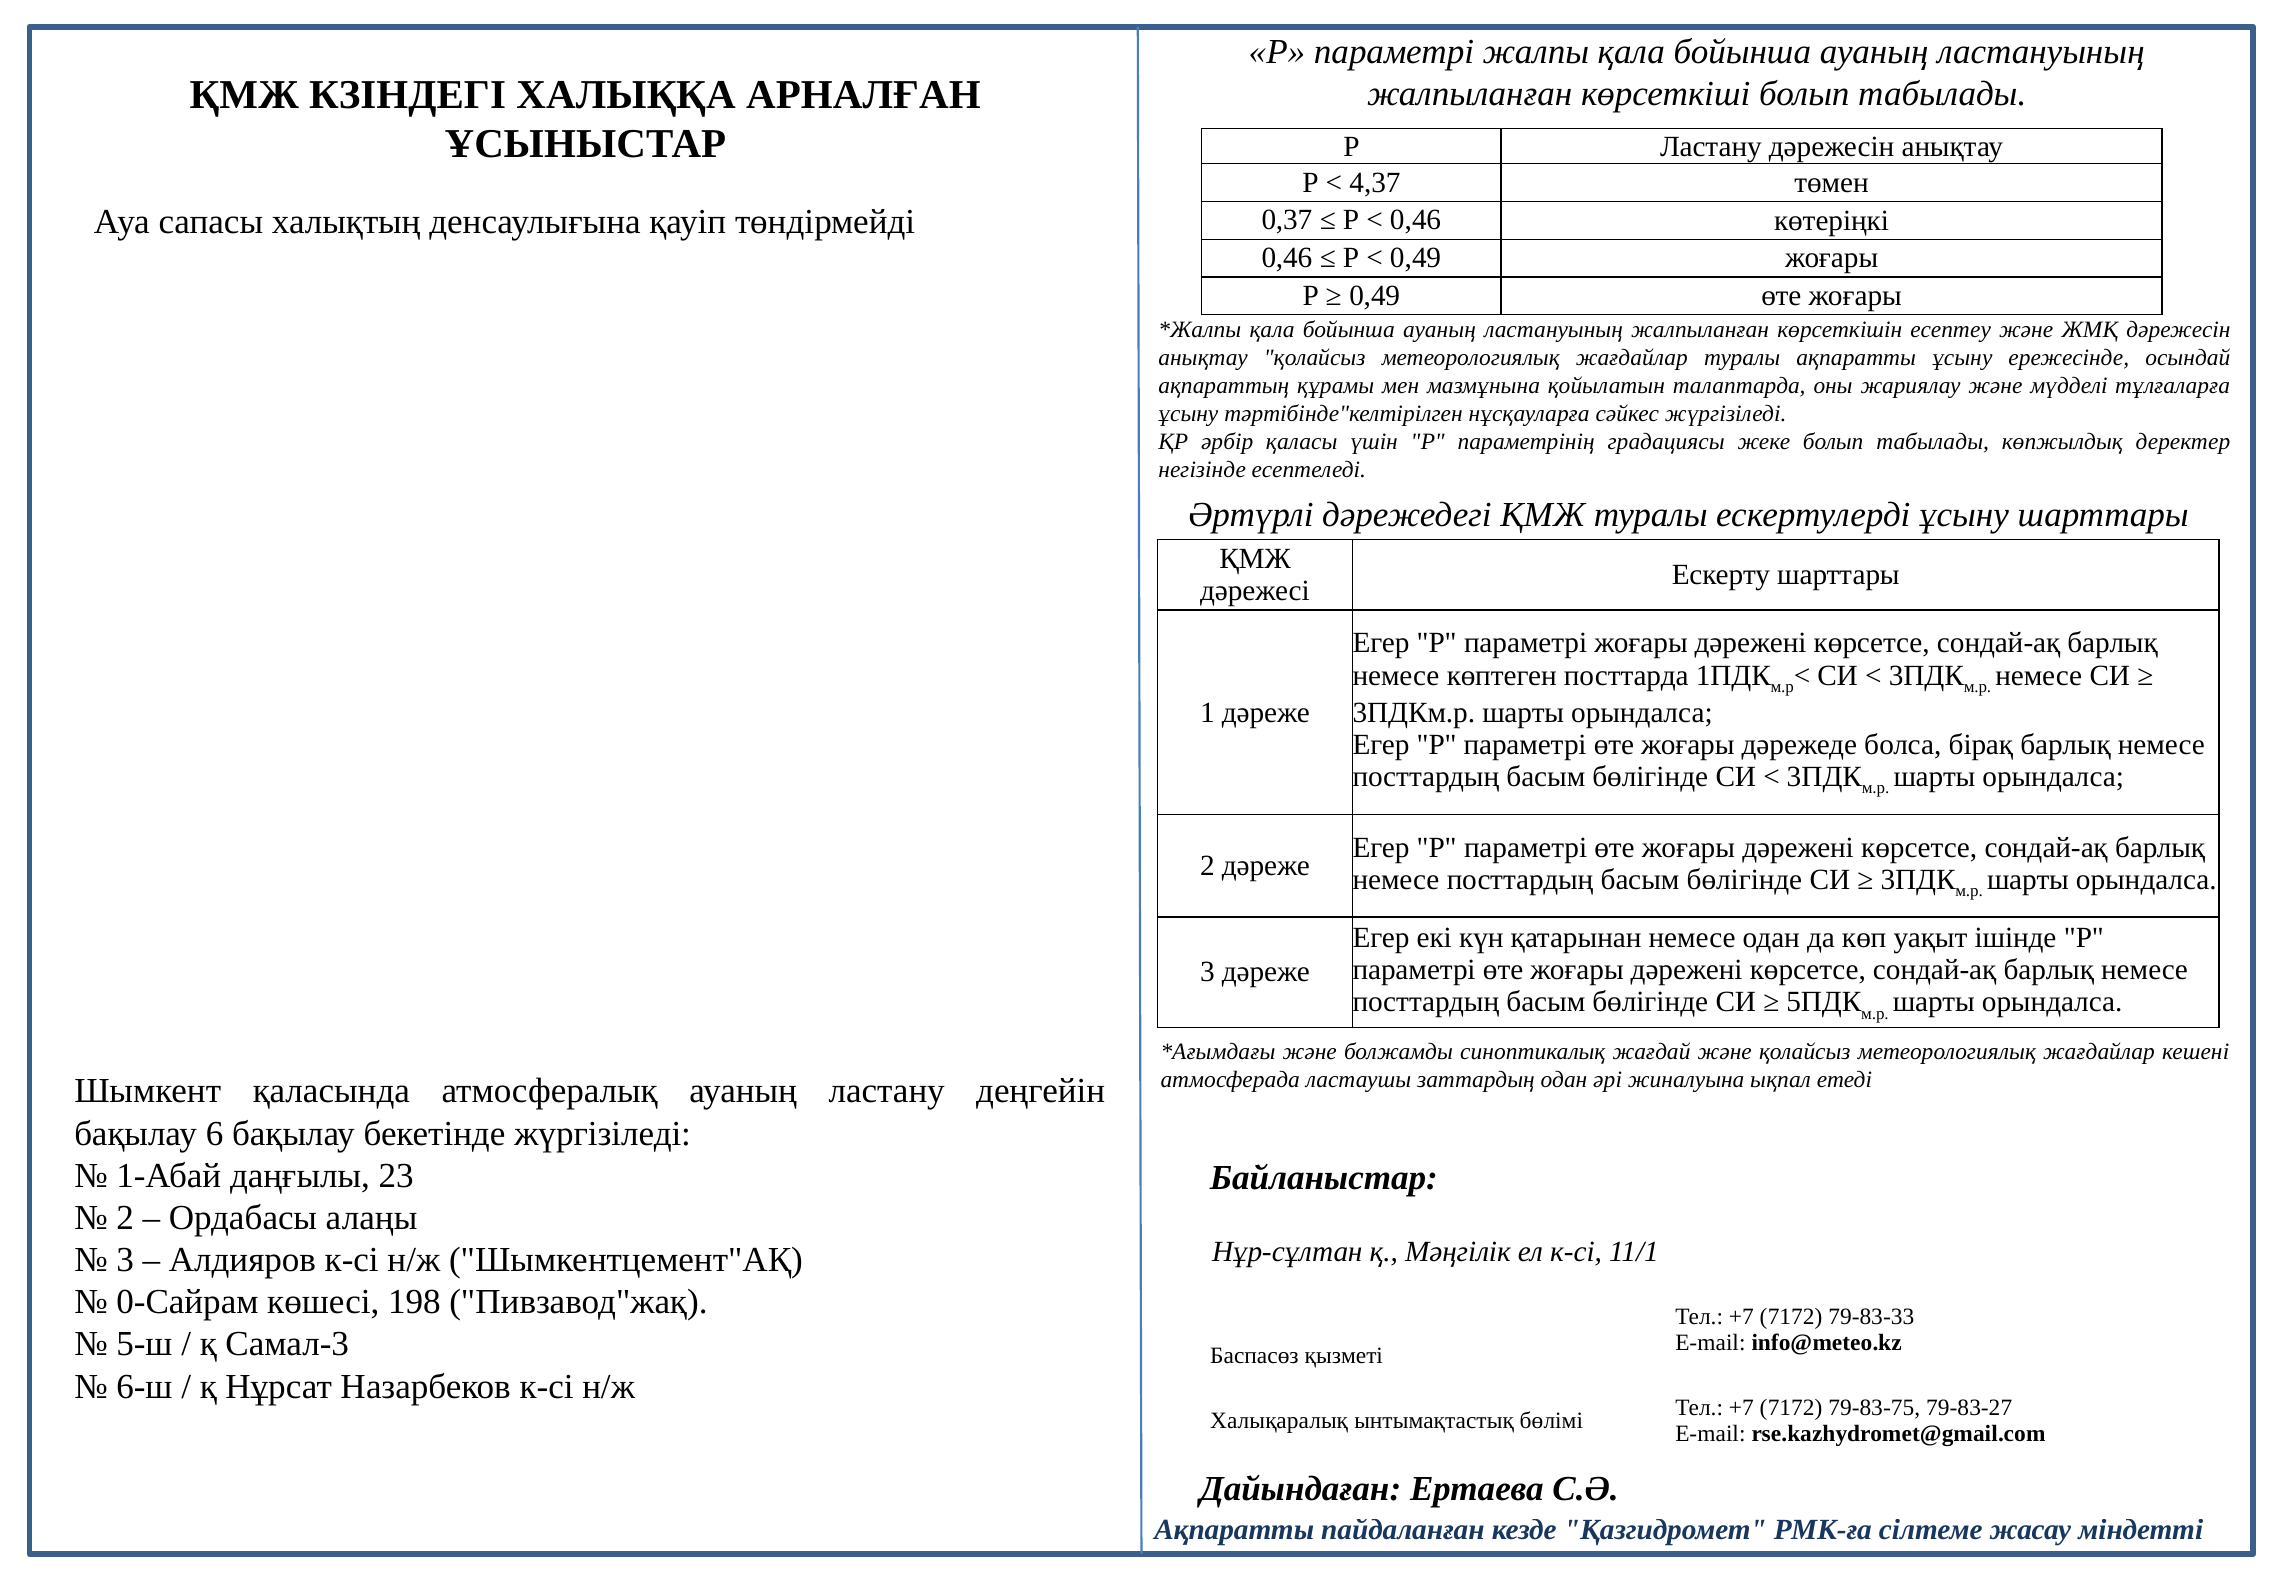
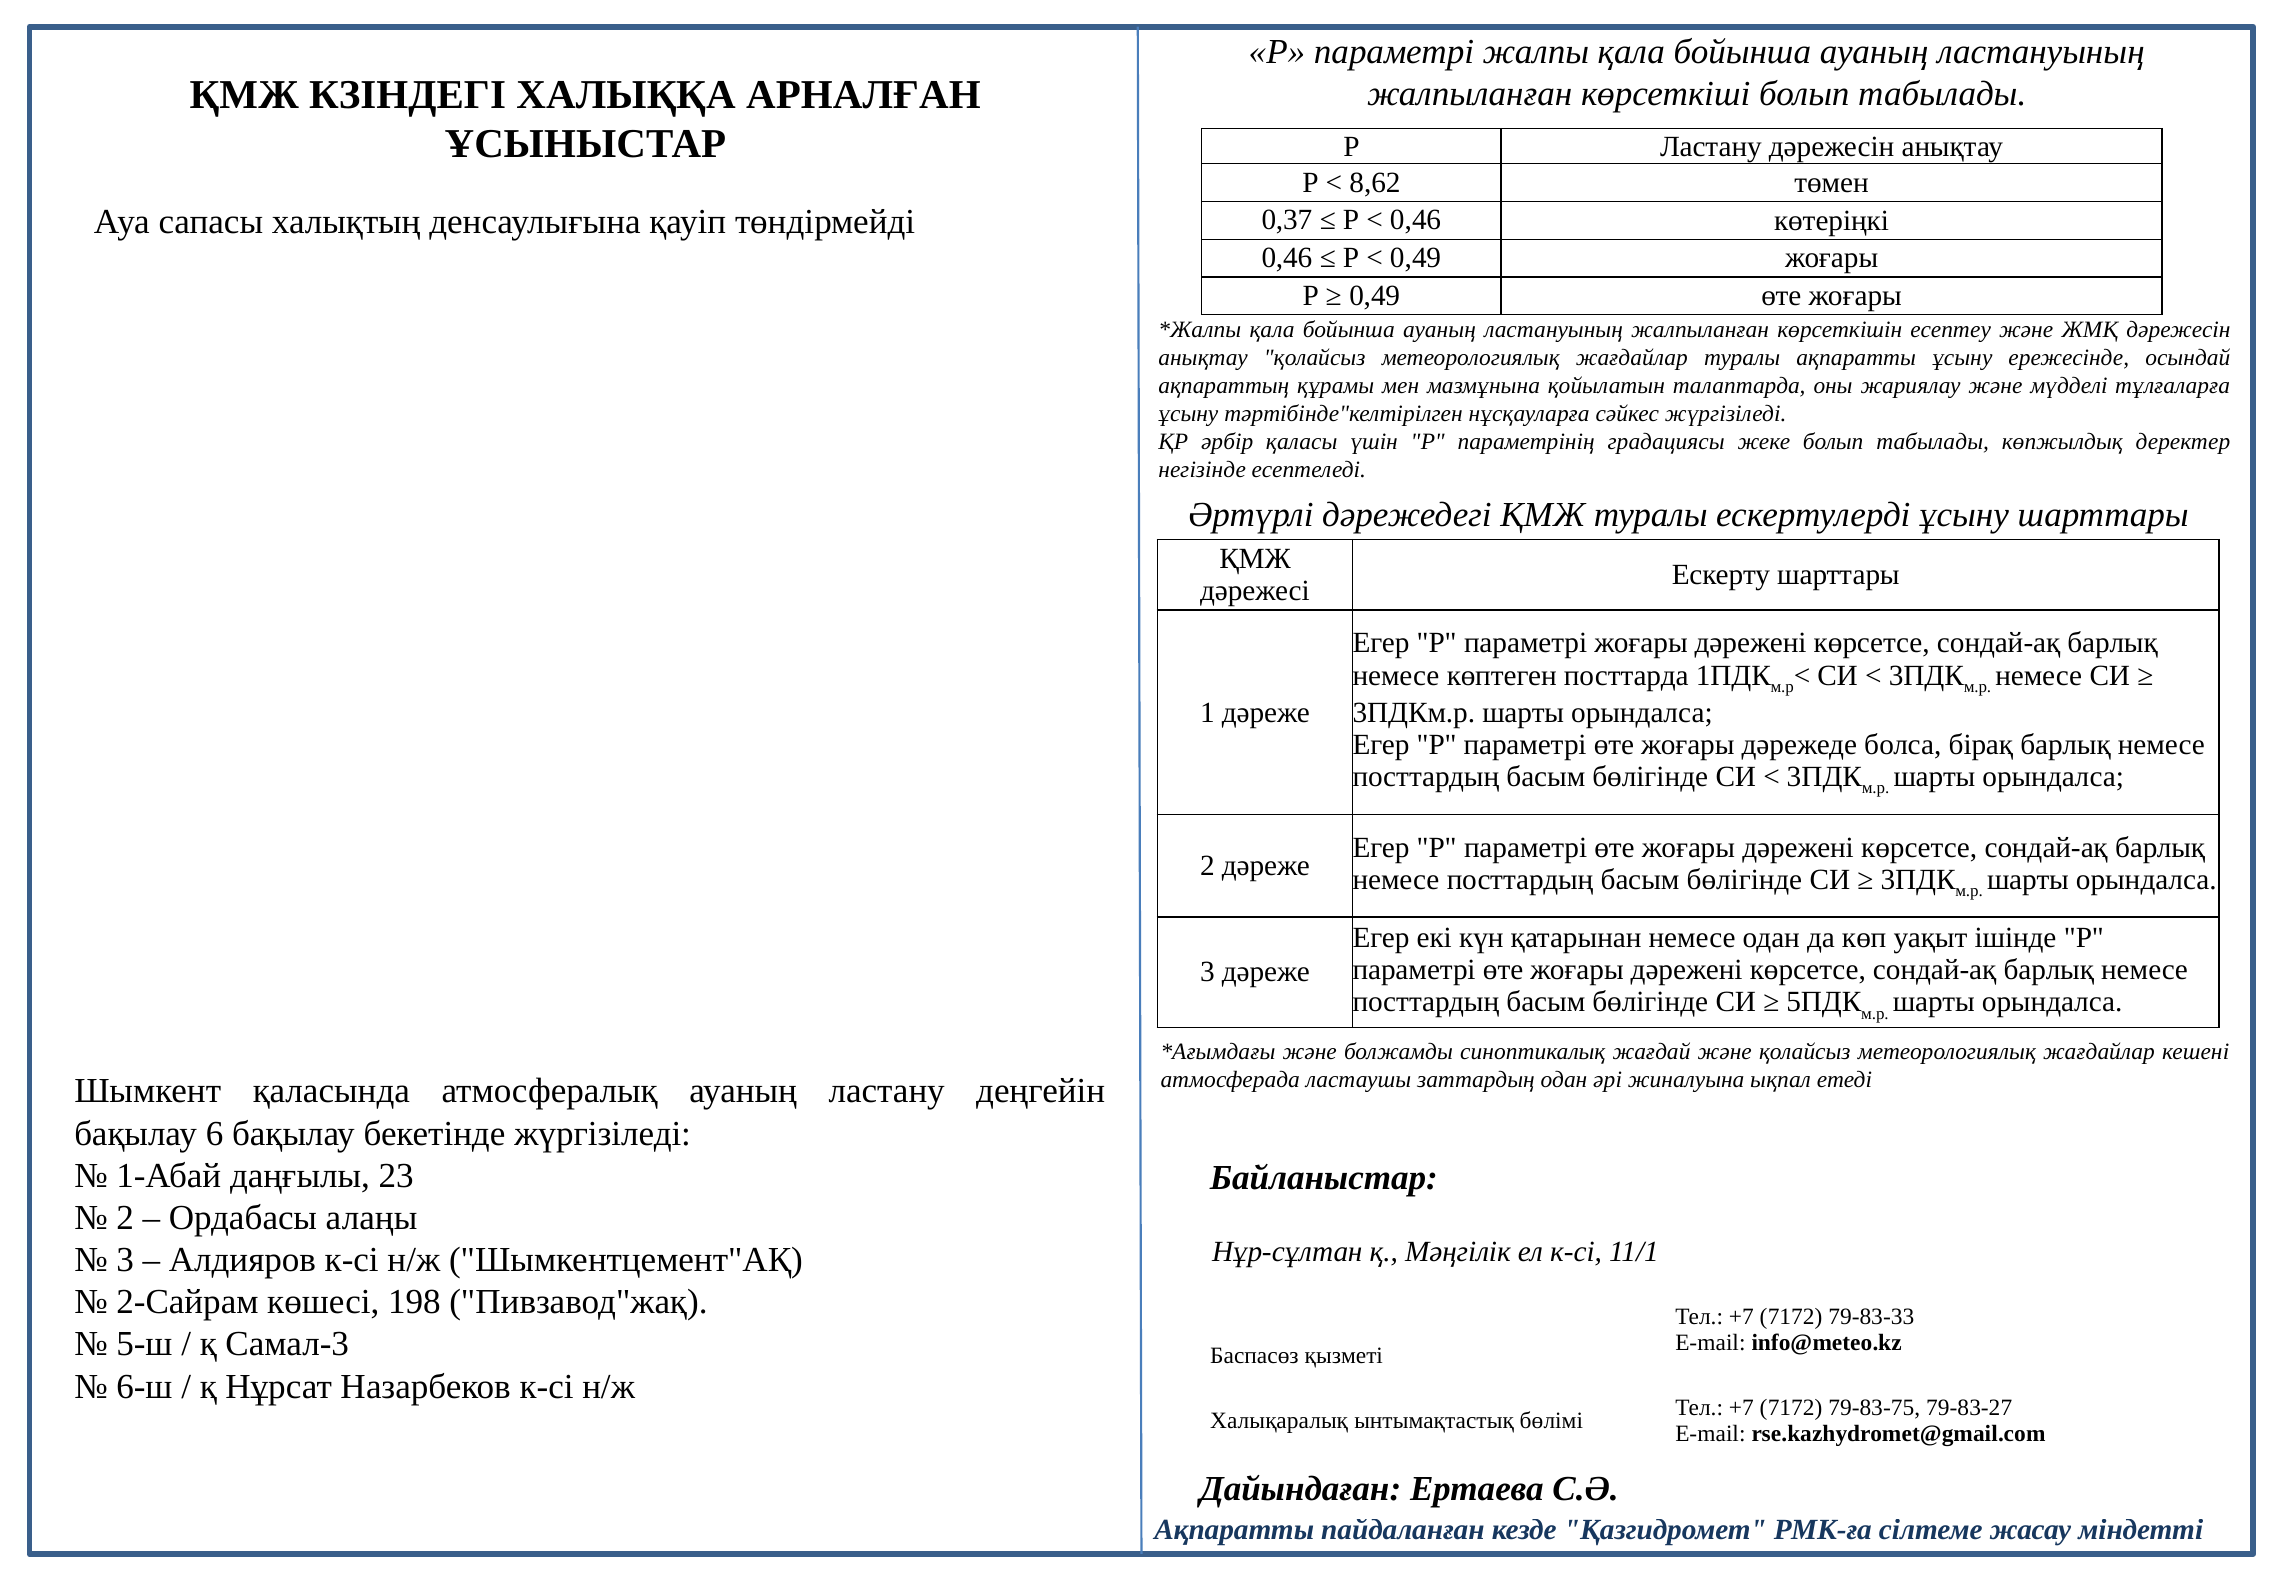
4,37: 4,37 -> 8,62
0-Сайрам: 0-Сайрам -> 2-Сайрам
